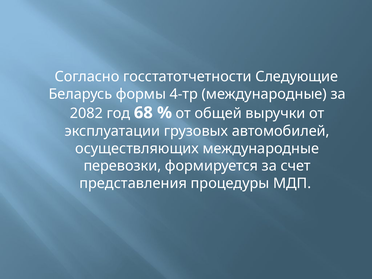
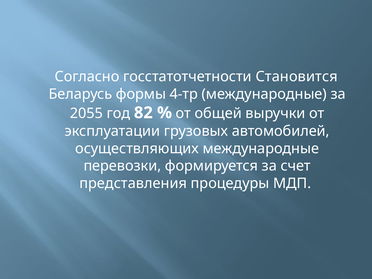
Следующие: Следующие -> Становится
2082: 2082 -> 2055
68: 68 -> 82
